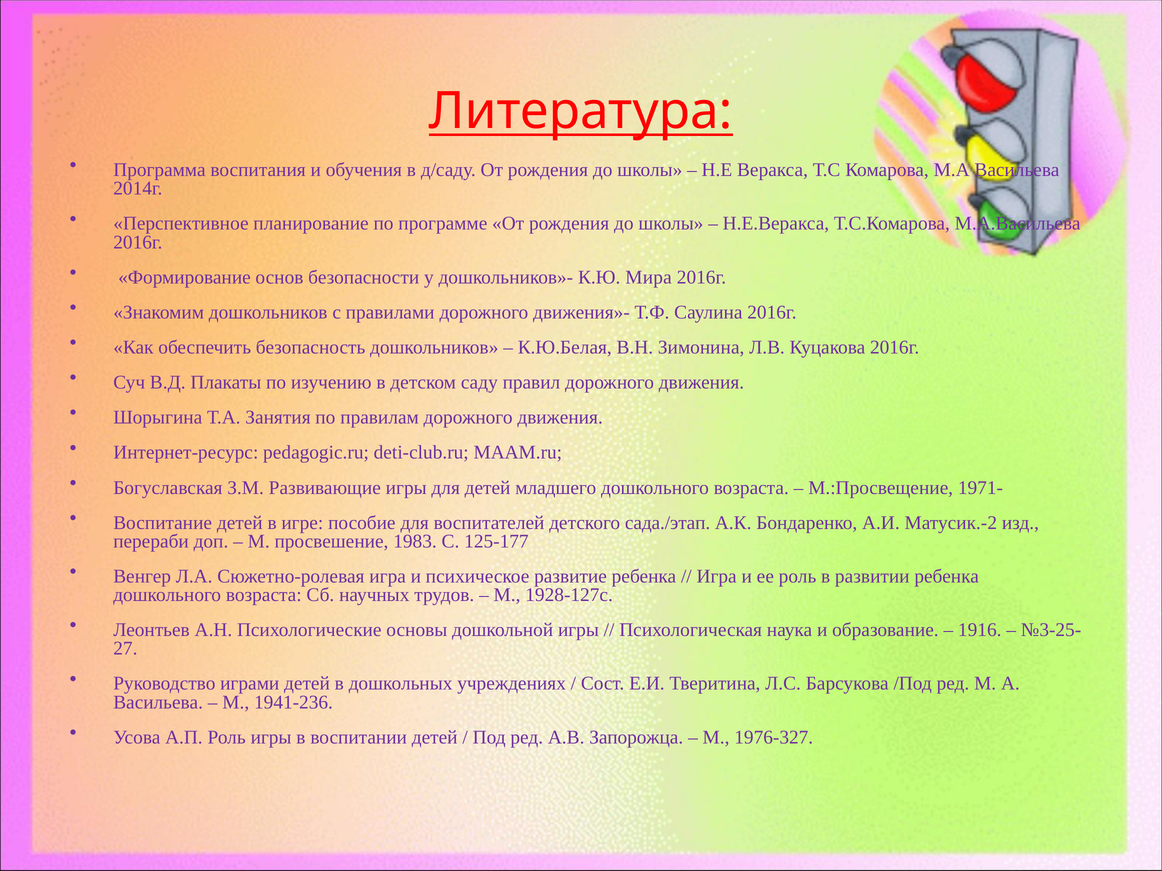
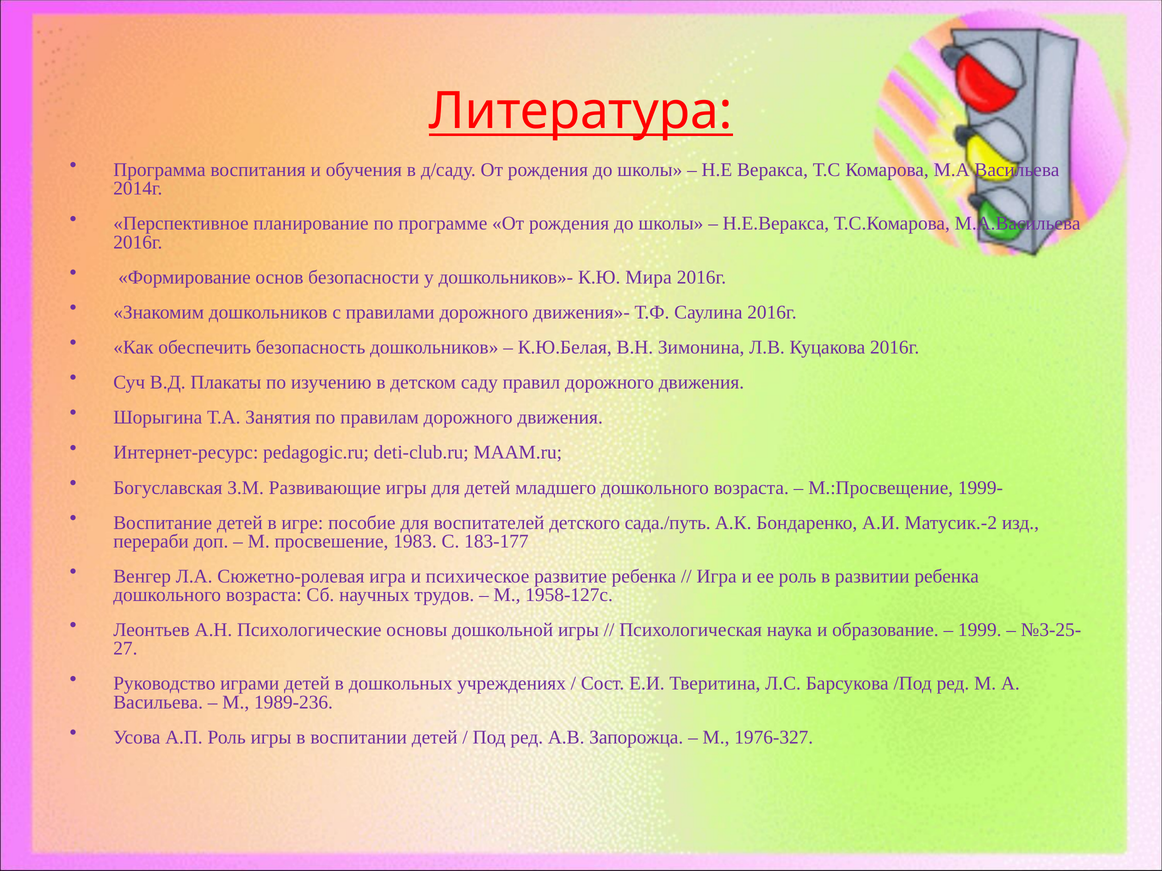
1971-: 1971- -> 1999-
сада./этап: сада./этап -> сада./путь
125-177: 125-177 -> 183-177
1928-127с: 1928-127с -> 1958-127с
1916: 1916 -> 1999
1941-236: 1941-236 -> 1989-236
